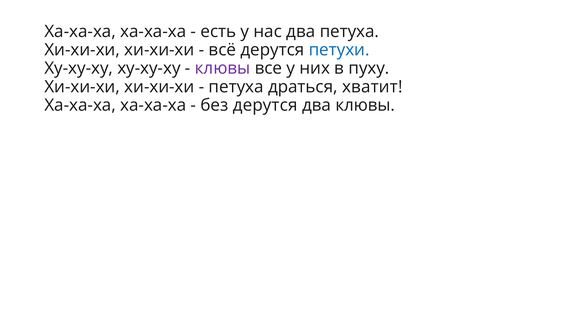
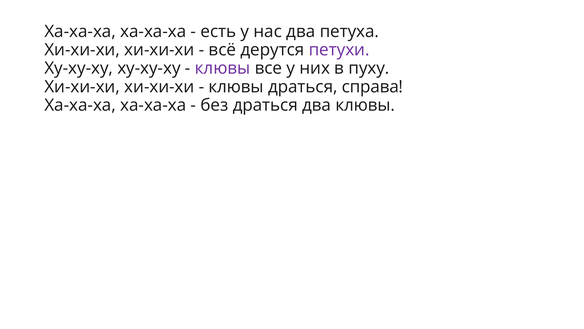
петухи colour: blue -> purple
петуха at (236, 87): петуха -> клювы
хватит: хватит -> справа
без дерутся: дерутся -> драться
